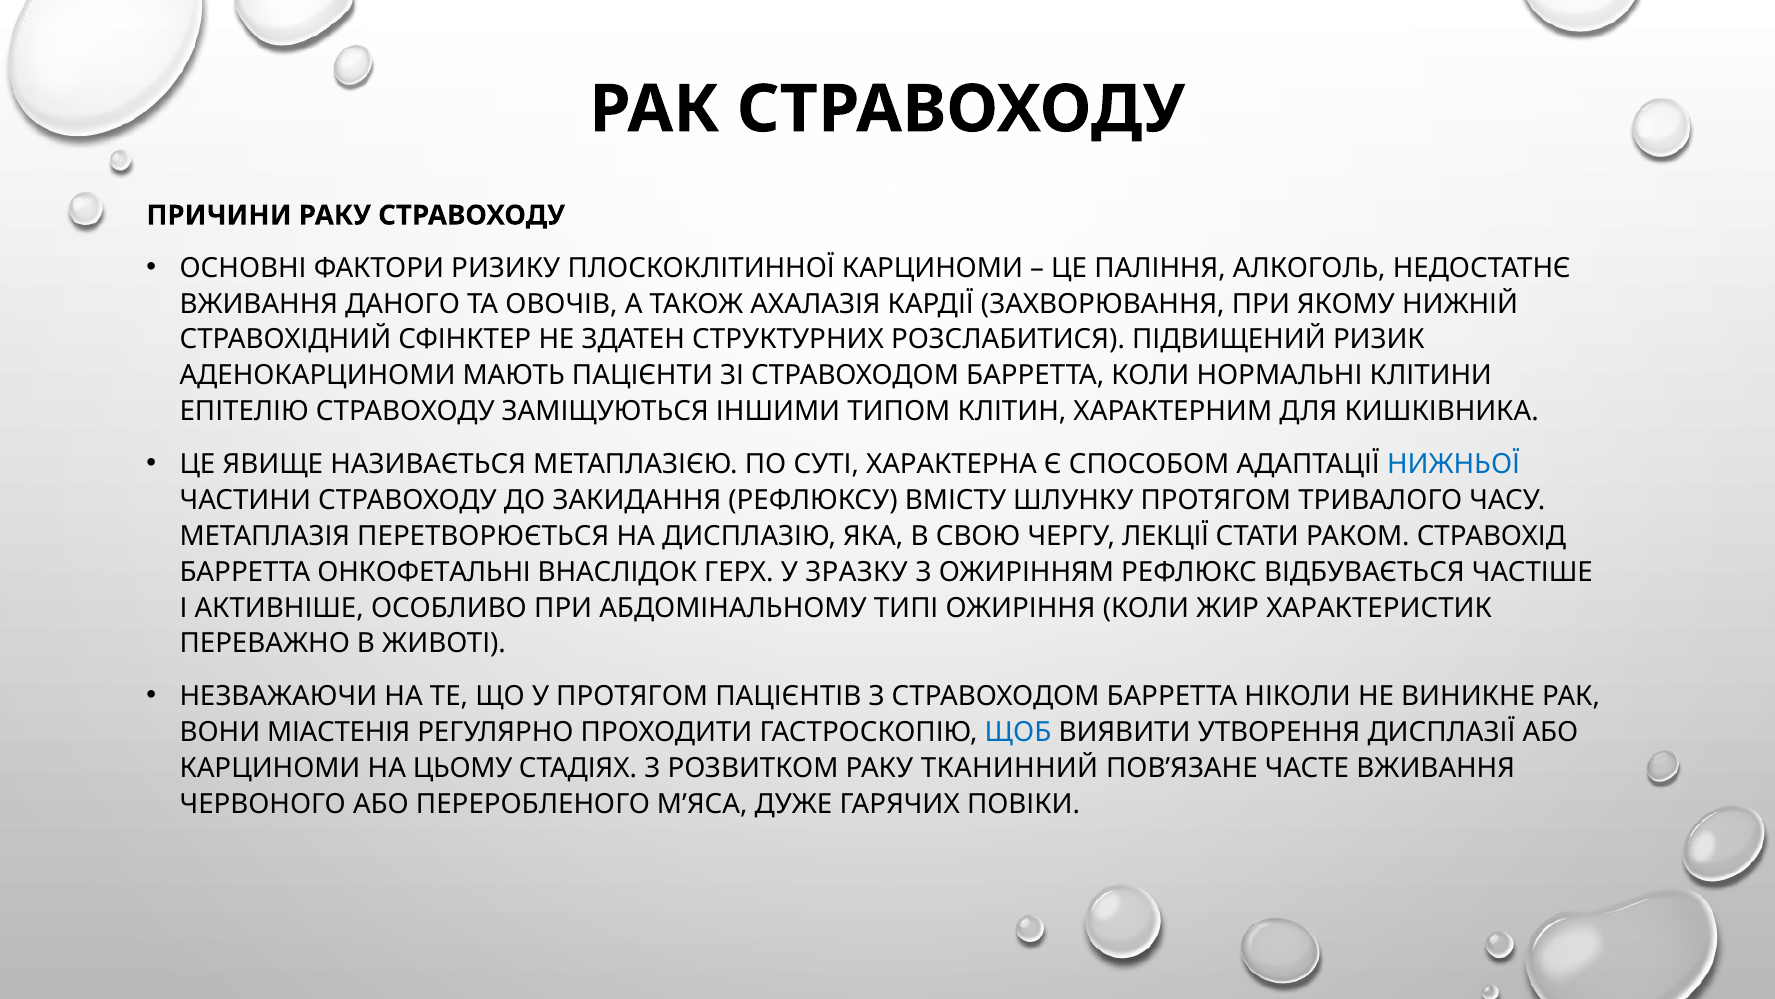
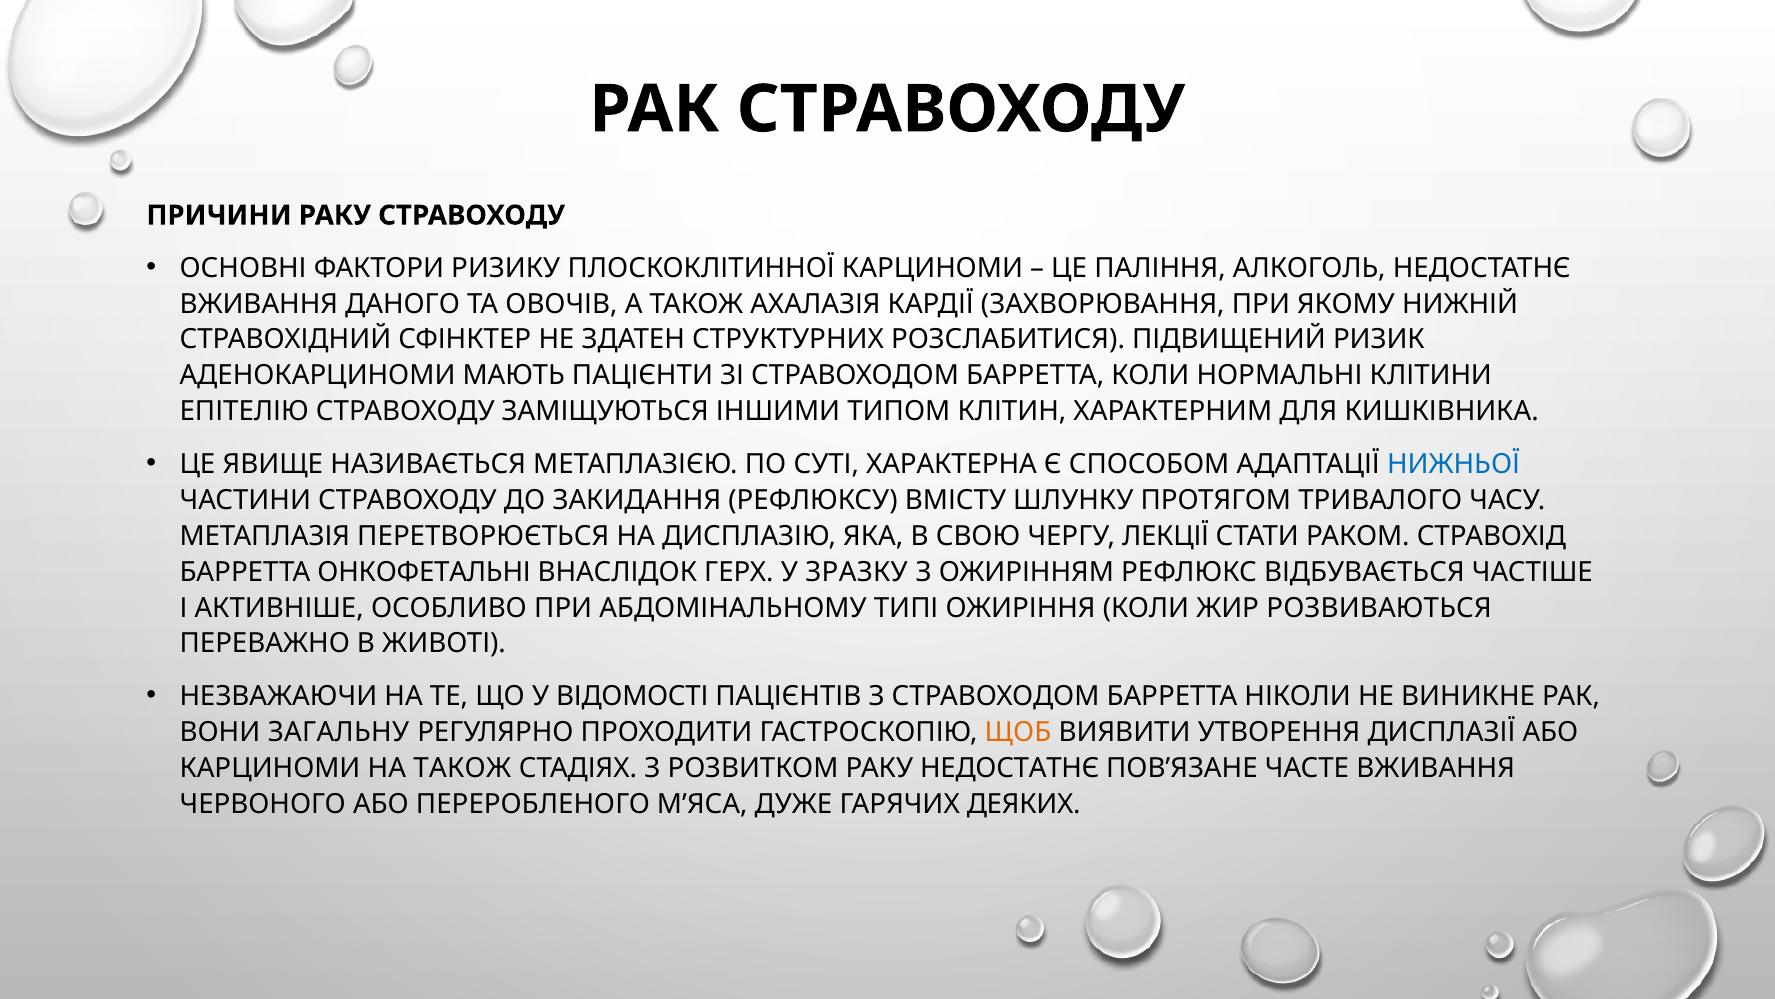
ХАРАКТЕРИСТИК: ХАРАКТЕРИСТИК -> РОЗВИВАЮТЬСЯ
У ПРОТЯГОМ: ПРОТЯГОМ -> ВІДОМОСТІ
МІАСТЕНІЯ: МІАСТЕНІЯ -> ЗАГАЛЬНУ
ЩОБ colour: blue -> orange
НА ЦЬОМУ: ЦЬОМУ -> ТАКОЖ
РАКУ ТКАНИННИЙ: ТКАНИННИЙ -> НЕДОСТАТНЄ
ПОВІКИ: ПОВІКИ -> ДЕЯКИХ
